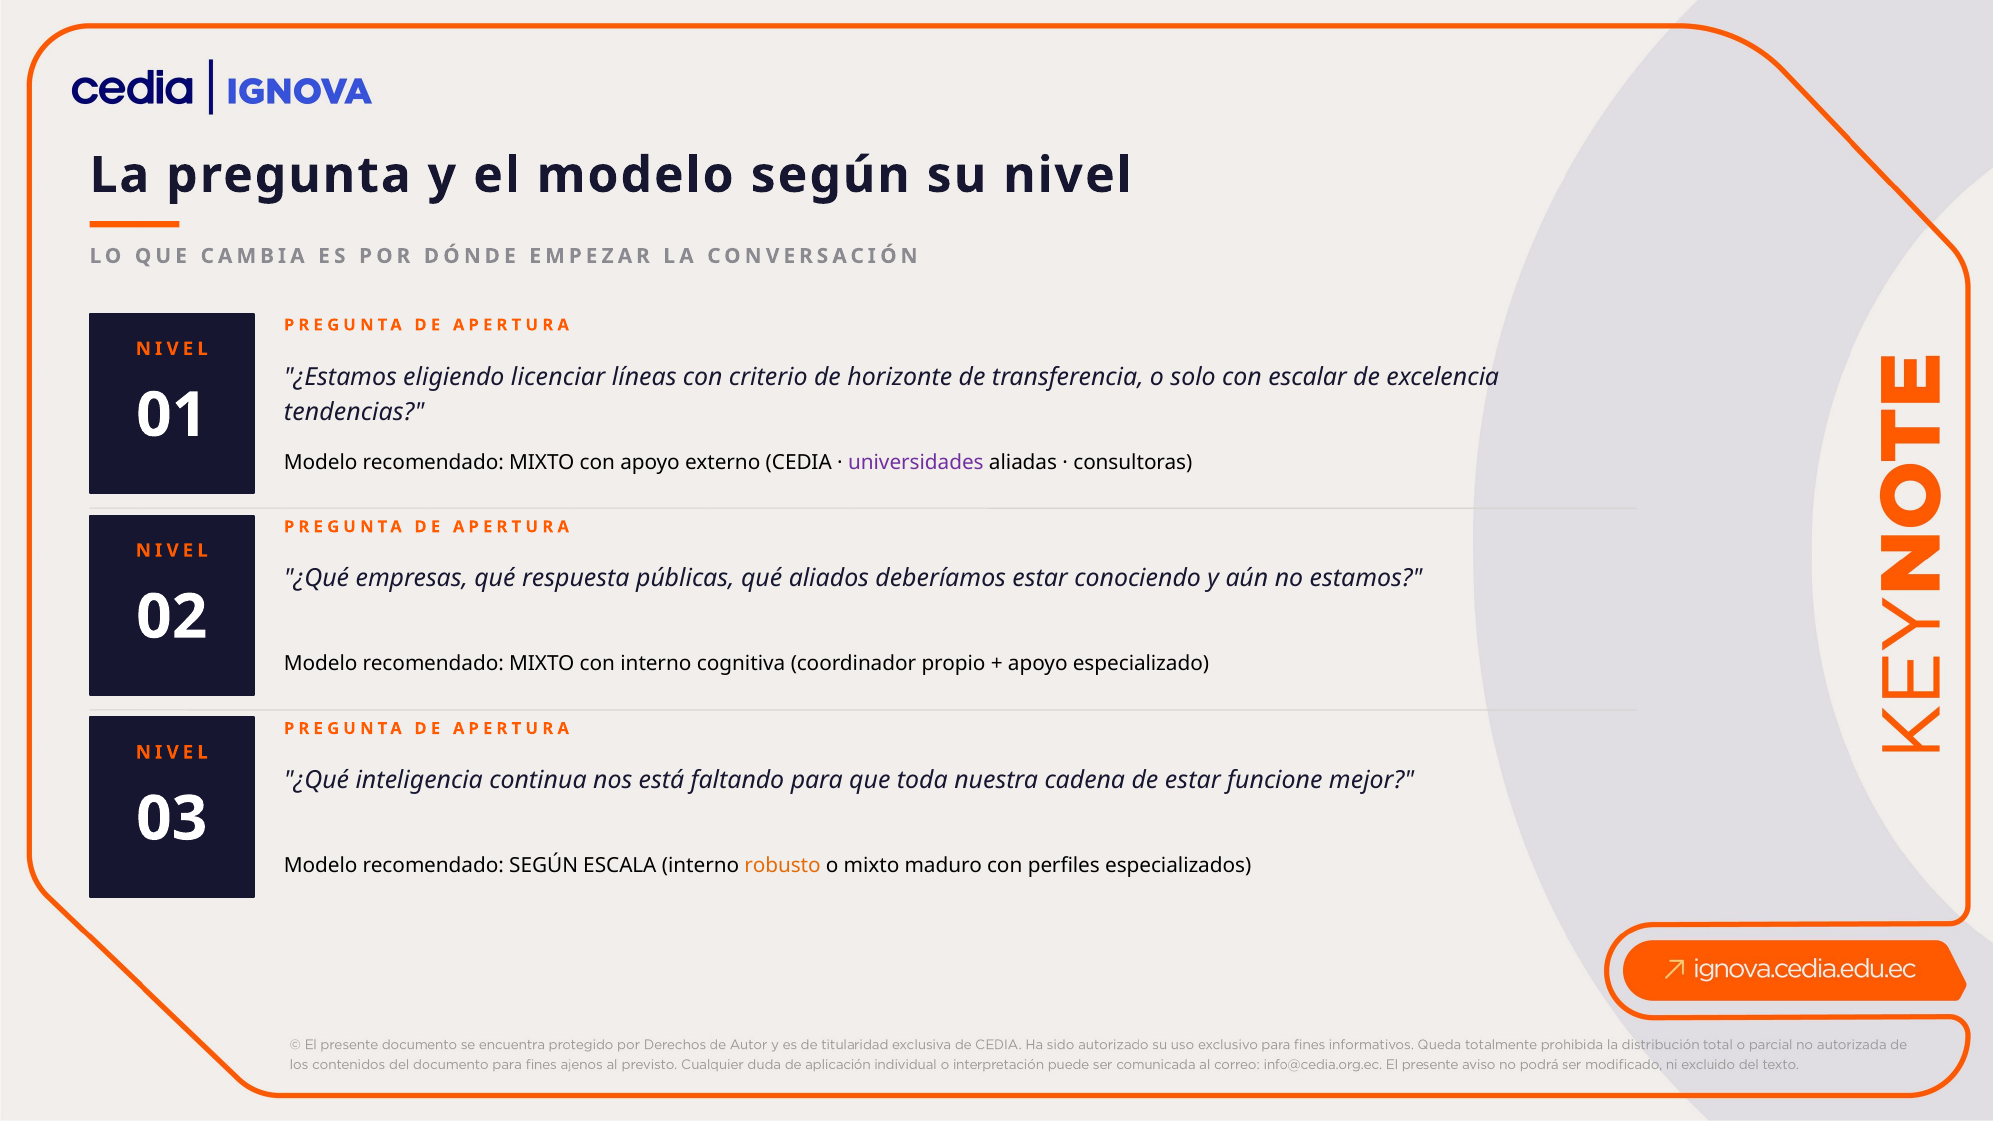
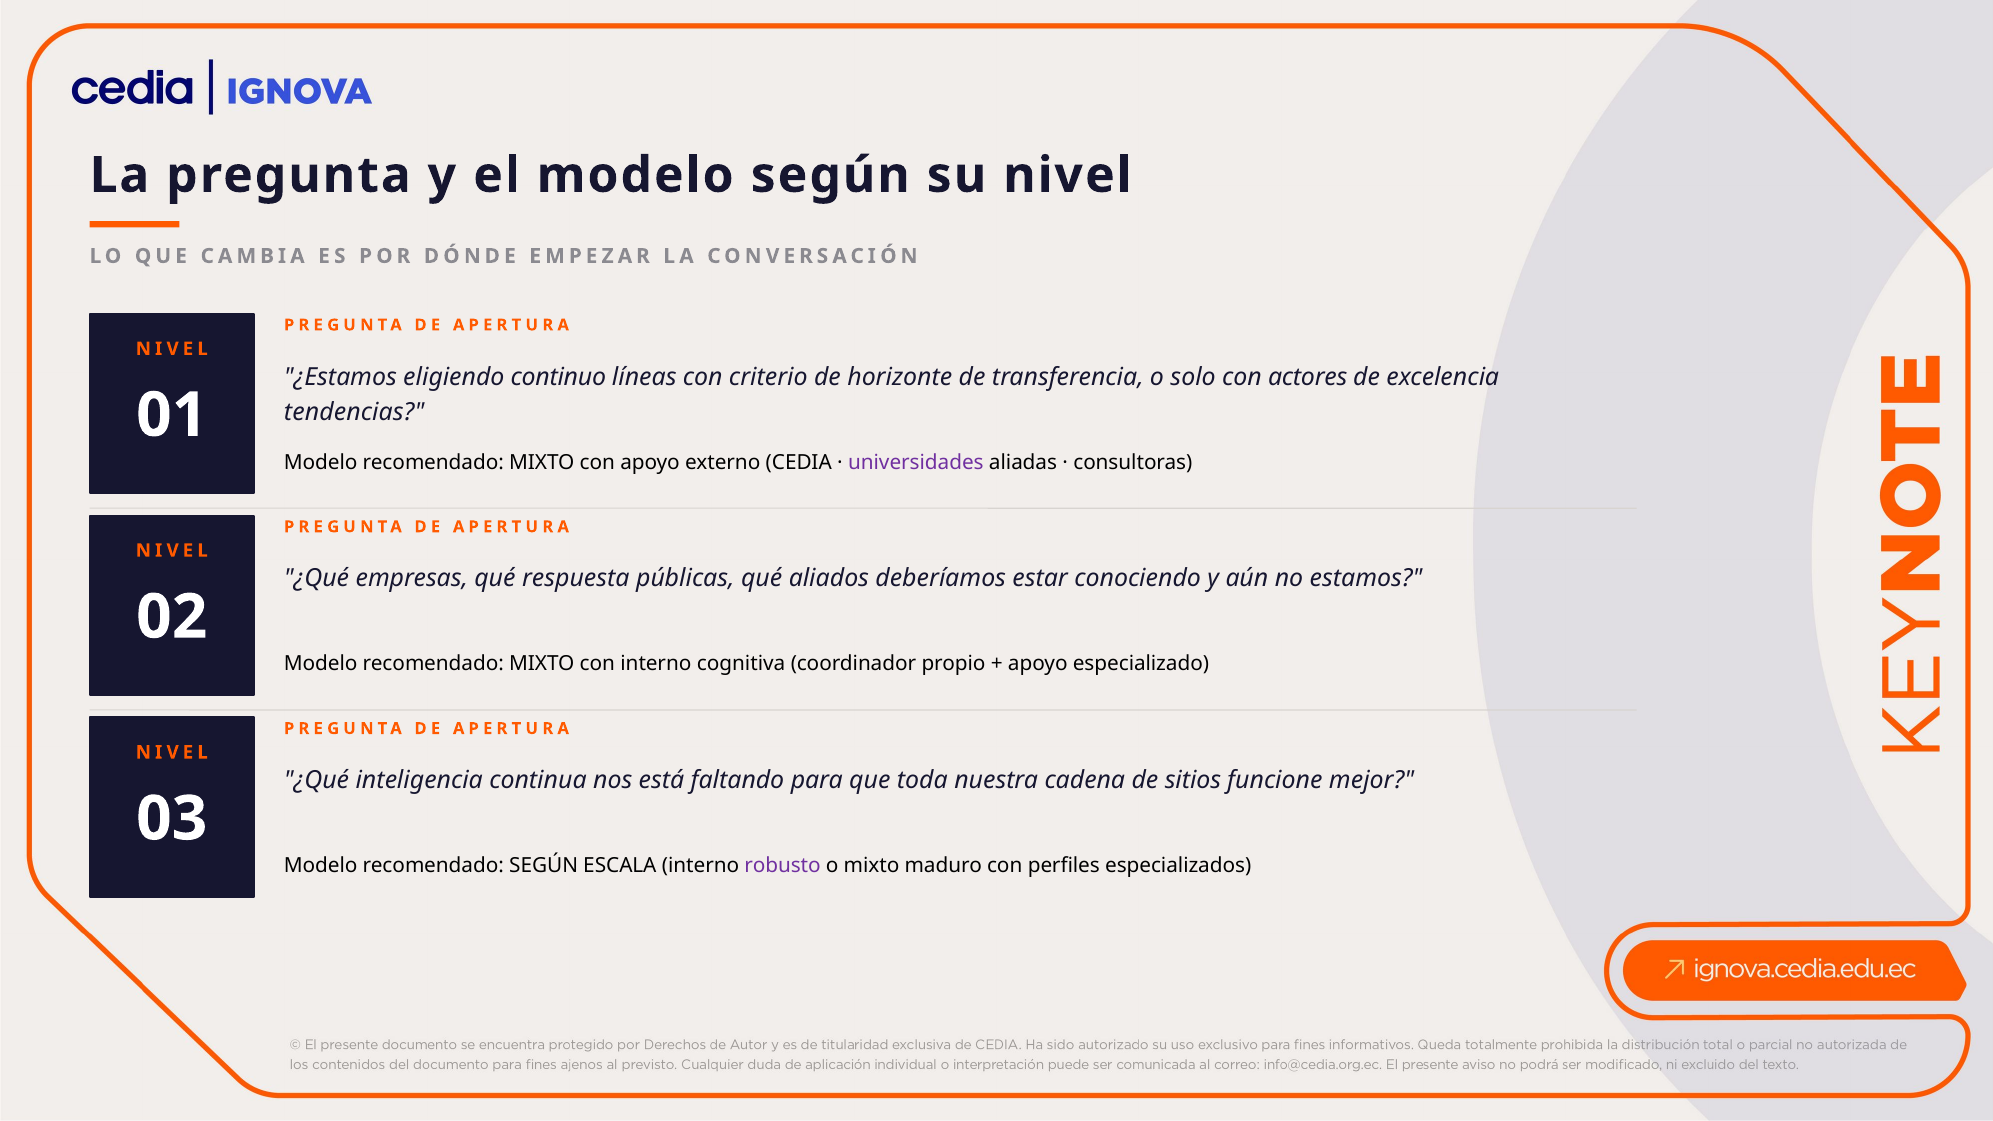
licenciar: licenciar -> continuo
escalar: escalar -> actores
de estar: estar -> sitios
robusto colour: orange -> purple
